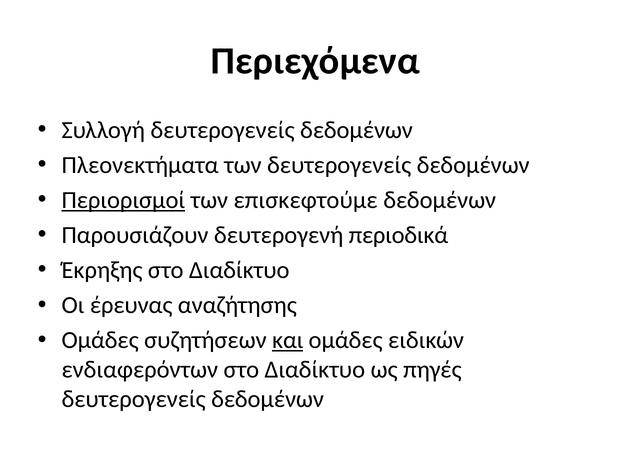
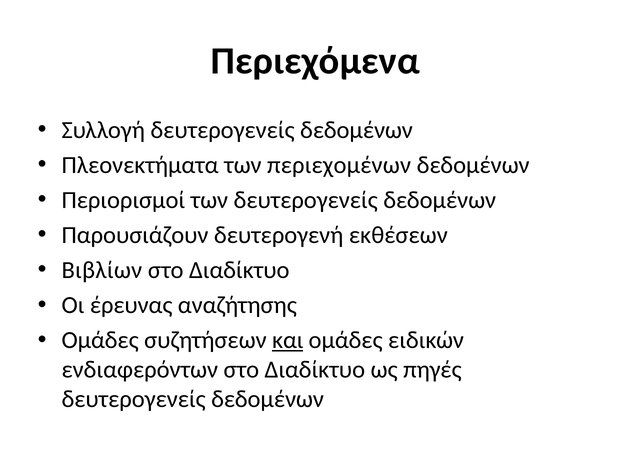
των δευτερογενείς: δευτερογενείς -> περιεχομένων
Περιορισμοί underline: present -> none
των επισκεφτούμε: επισκεφτούμε -> δευτερογενείς
περιοδικά: περιοδικά -> εκθέσεων
Έκρηξης: Έκρηξης -> Βιβλίων
